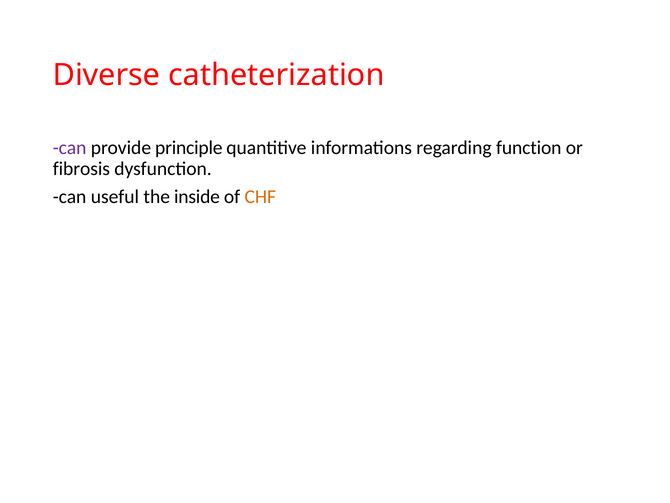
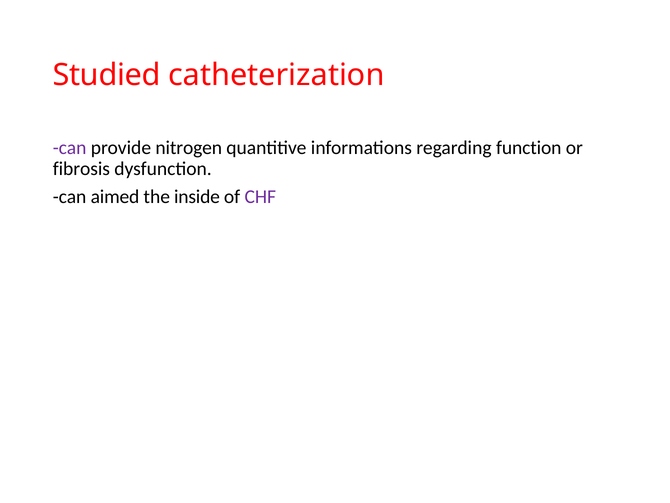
Diverse: Diverse -> Studied
principle: principle -> nitrogen
useful: useful -> aimed
CHF colour: orange -> purple
